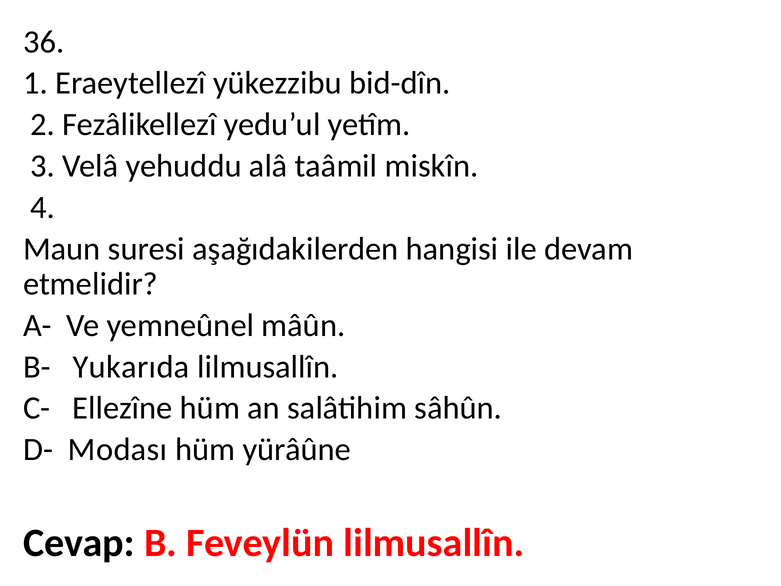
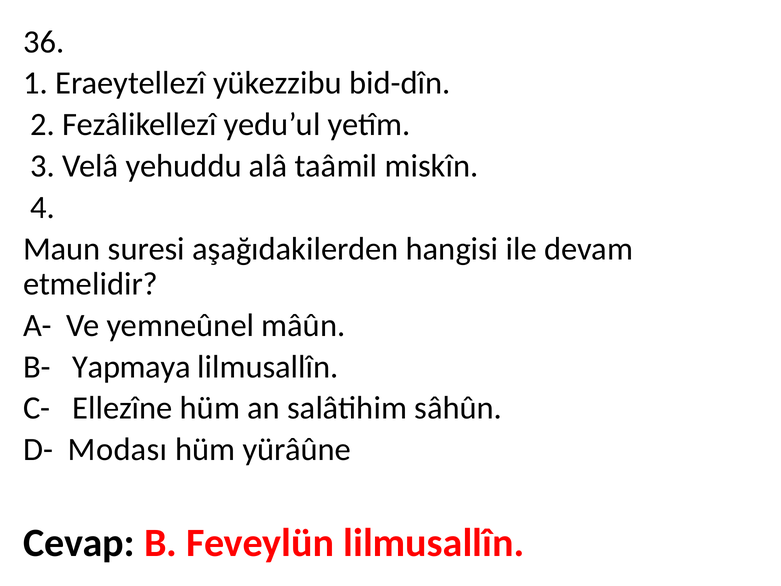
Yukarıda: Yukarıda -> Yapmaya
